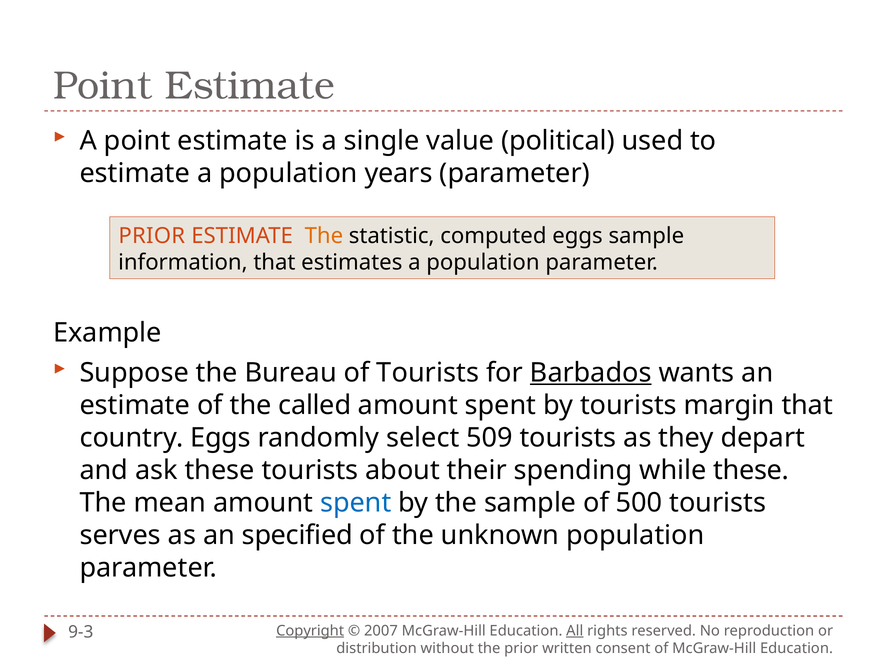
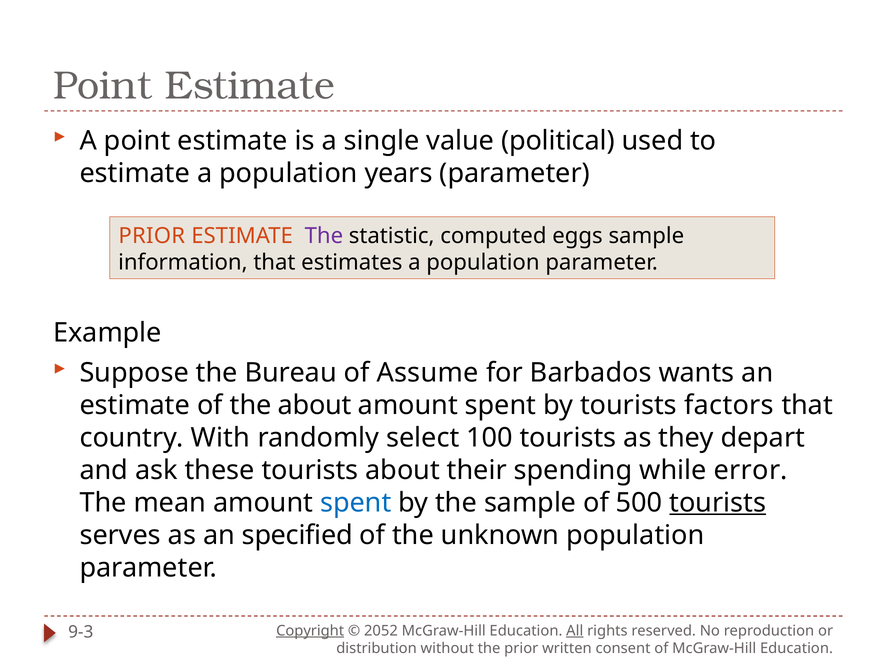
The at (324, 236) colour: orange -> purple
of Tourists: Tourists -> Assume
Barbados underline: present -> none
the called: called -> about
margin: margin -> factors
country Eggs: Eggs -> With
509: 509 -> 100
while these: these -> error
tourists at (718, 503) underline: none -> present
2007: 2007 -> 2052
